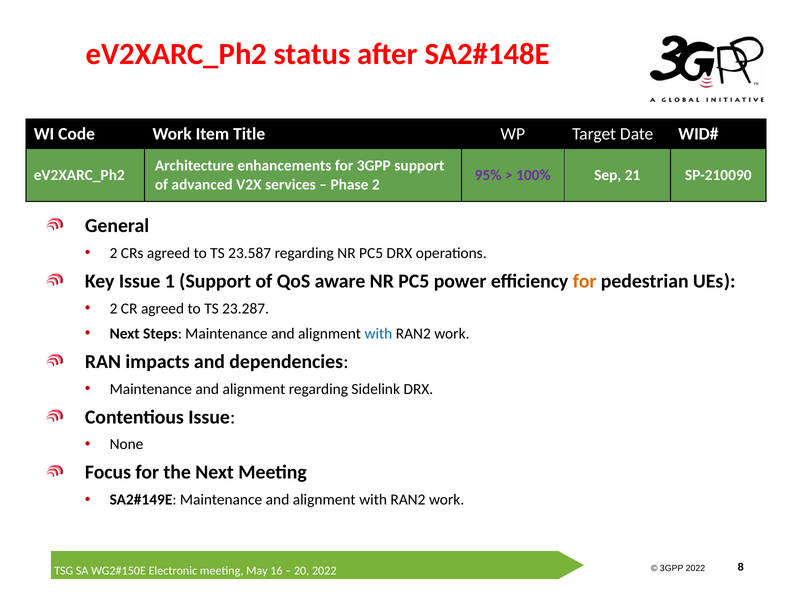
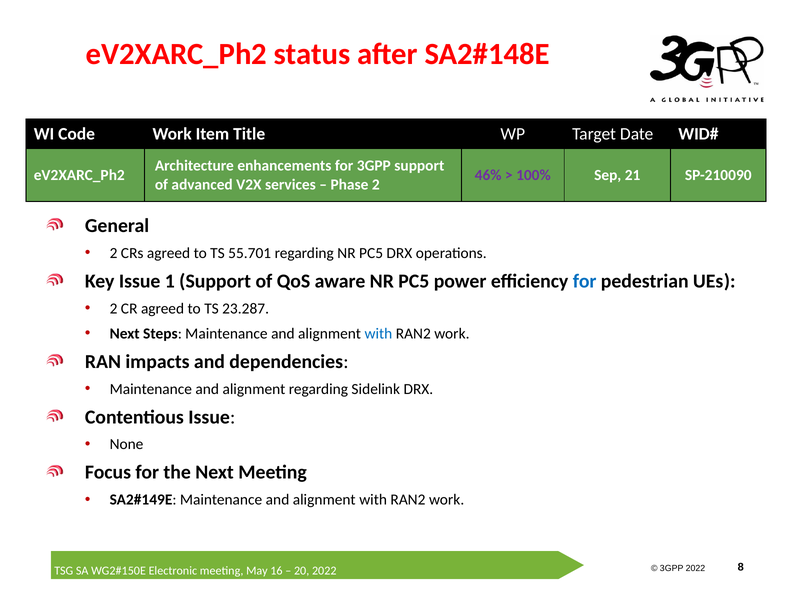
95%: 95% -> 46%
23.587: 23.587 -> 55.701
for at (585, 281) colour: orange -> blue
